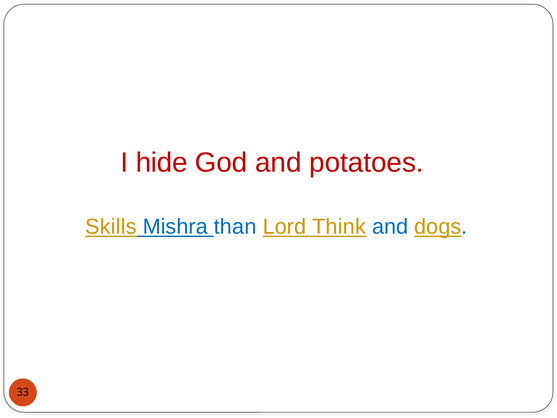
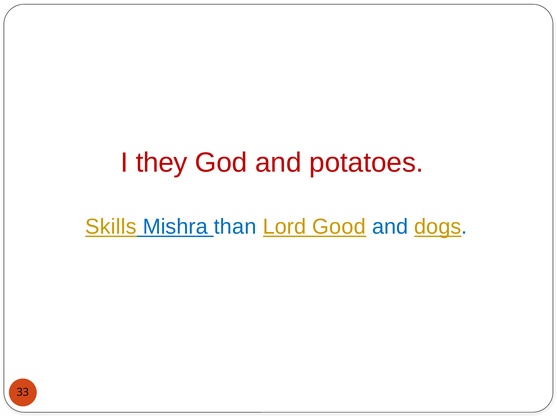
hide: hide -> they
Think: Think -> Good
